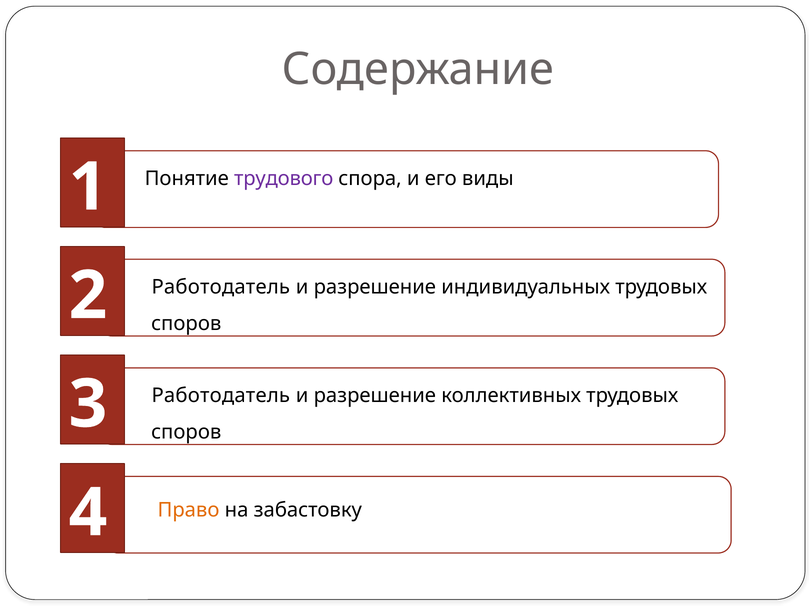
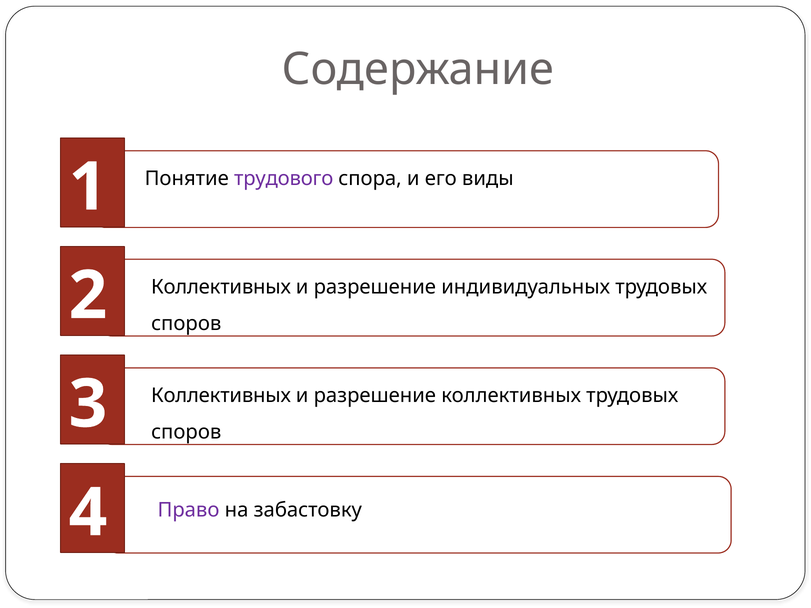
Работодатель at (221, 287): Работодатель -> Коллективных
Работодатель at (221, 396): Работодатель -> Коллективных
Право colour: orange -> purple
